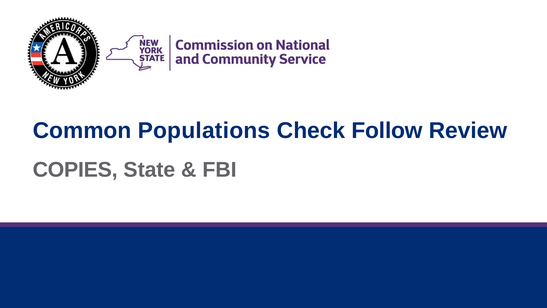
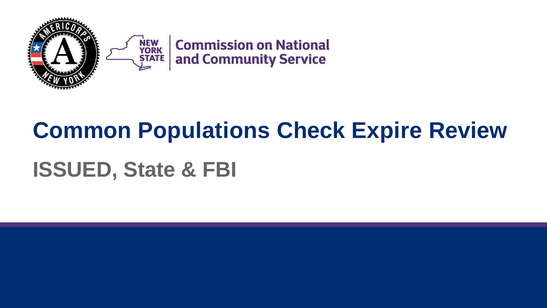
Follow: Follow -> Expire
COPIES: COPIES -> ISSUED
